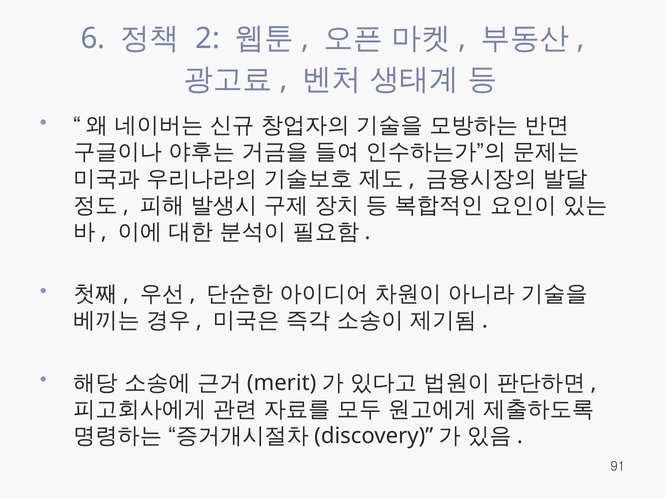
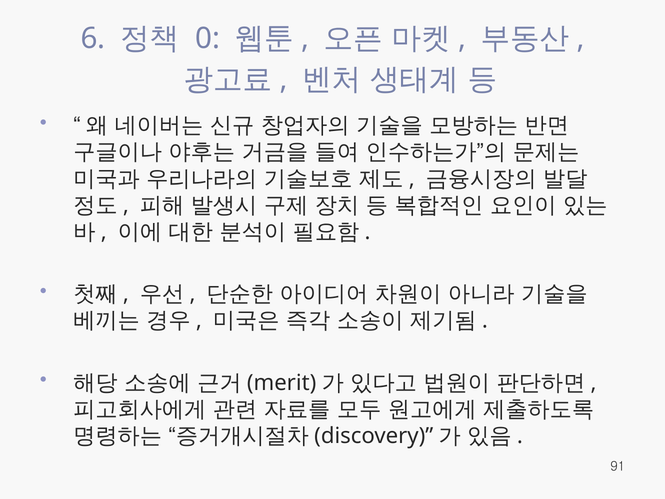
2: 2 -> 0
